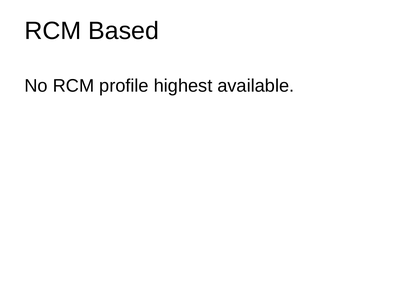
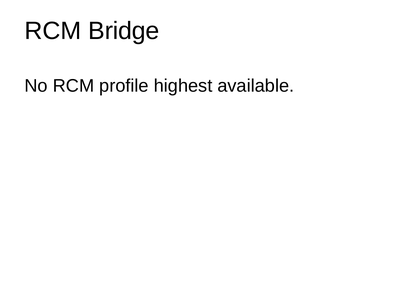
Based: Based -> Bridge
